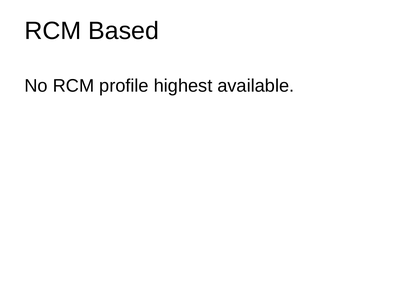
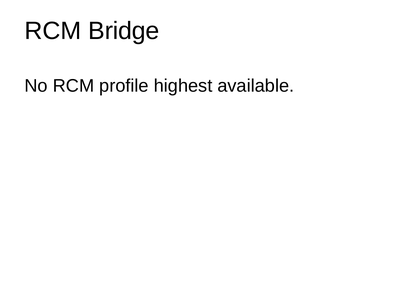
Based: Based -> Bridge
